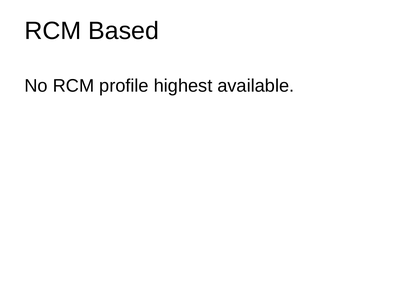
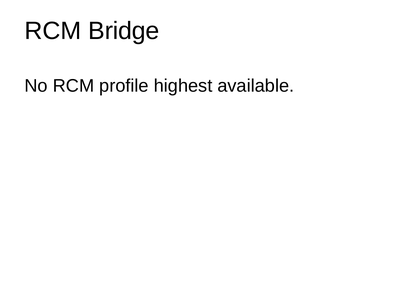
Based: Based -> Bridge
